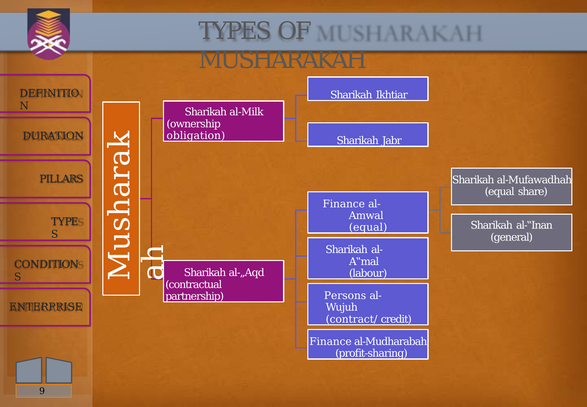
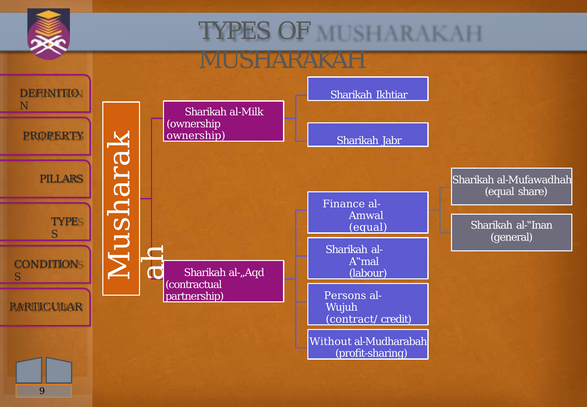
obligation at (196, 135): obligation -> ownership
DURATION: DURATION -> PROPERTY
ENTERPRISE: ENTERPRISE -> PARTICULAR
Finance at (331, 341): Finance -> Without
